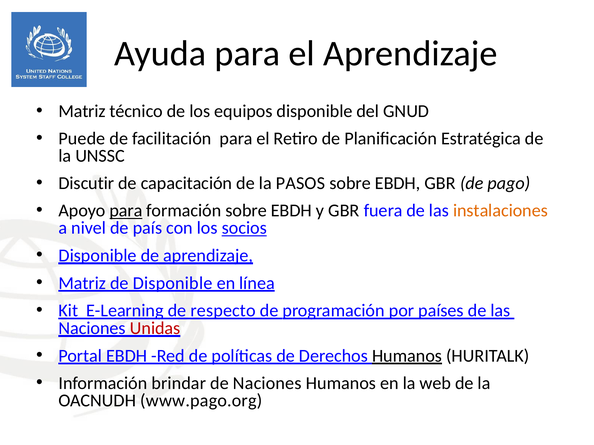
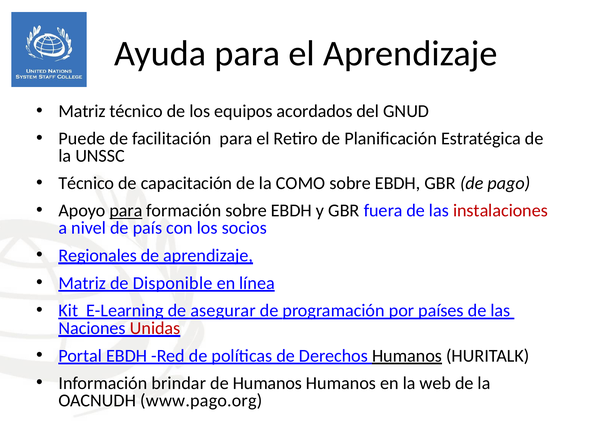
equipos disponible: disponible -> acordados
Discutir at (86, 184): Discutir -> Técnico
PASOS: PASOS -> COMO
instalaciones colour: orange -> red
socios underline: present -> none
Disponible at (98, 256): Disponible -> Regionales
respecto: respecto -> asegurar
de Naciones: Naciones -> Humanos
